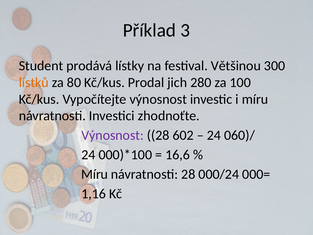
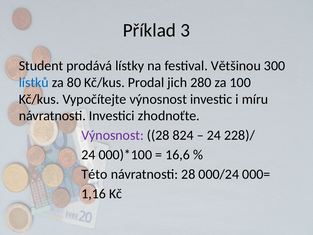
lístků colour: orange -> blue
602: 602 -> 824
060)/: 060)/ -> 228)/
Míru at (95, 174): Míru -> Této
